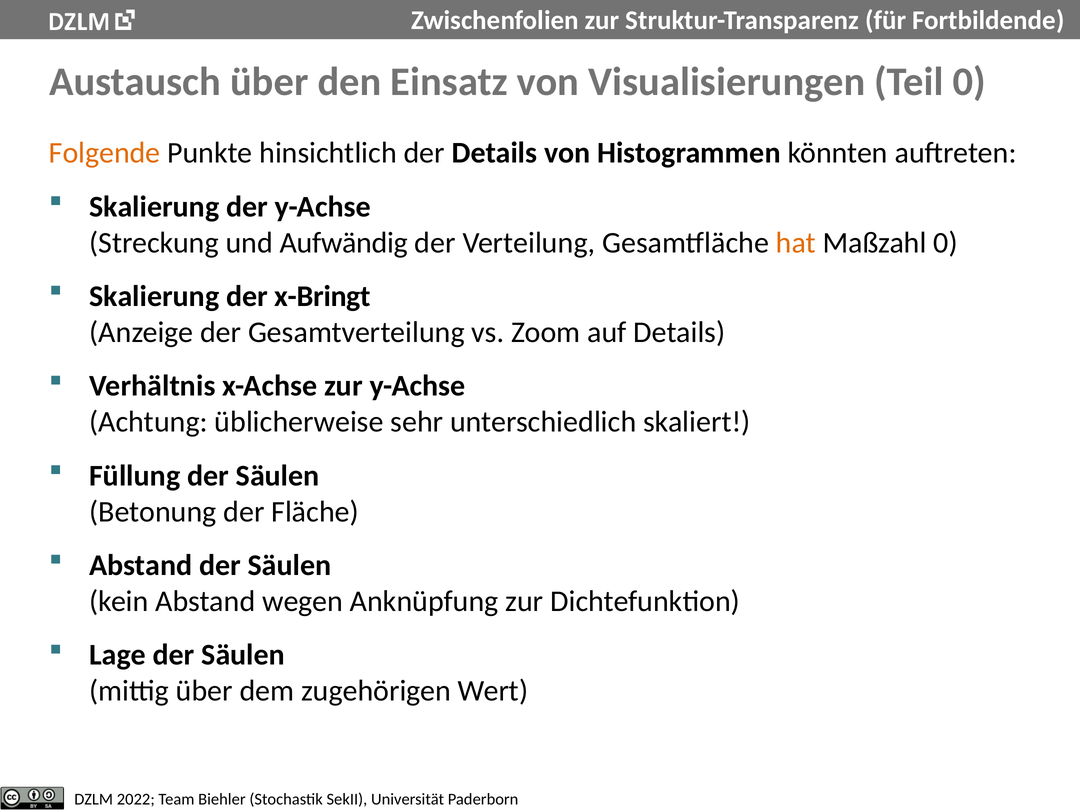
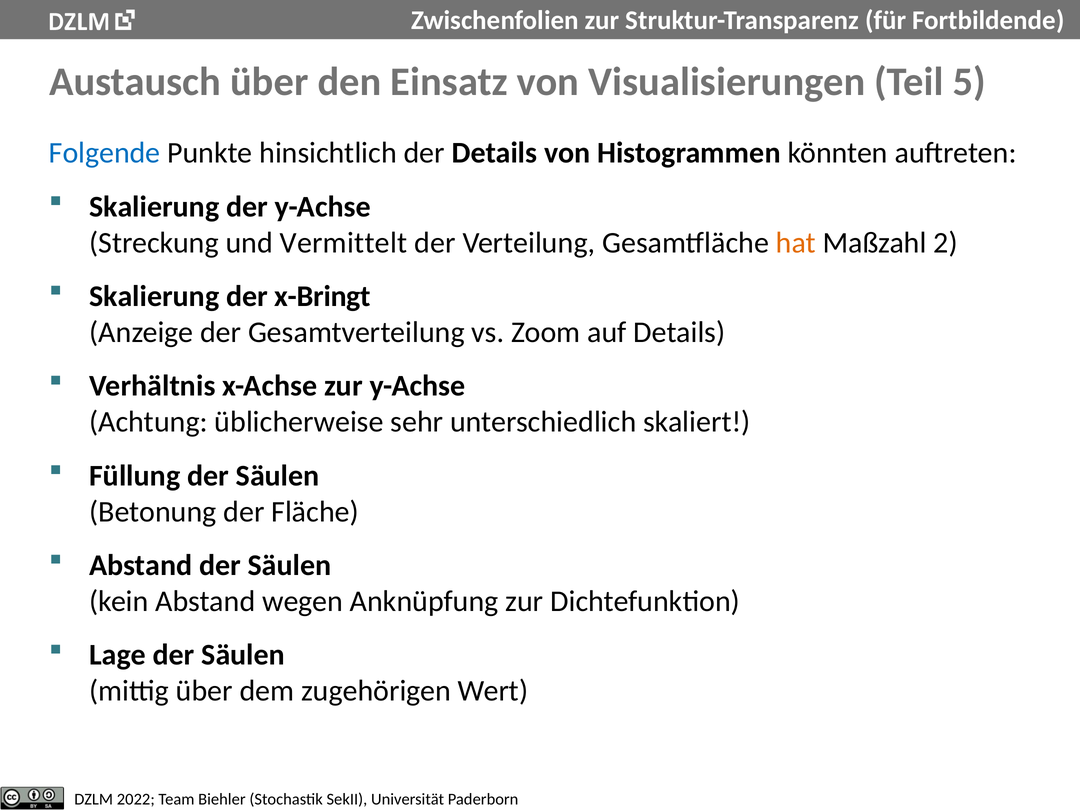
Teil 0: 0 -> 5
Folgende colour: orange -> blue
Aufwändig: Aufwändig -> Vermittelt
Maßzahl 0: 0 -> 2
